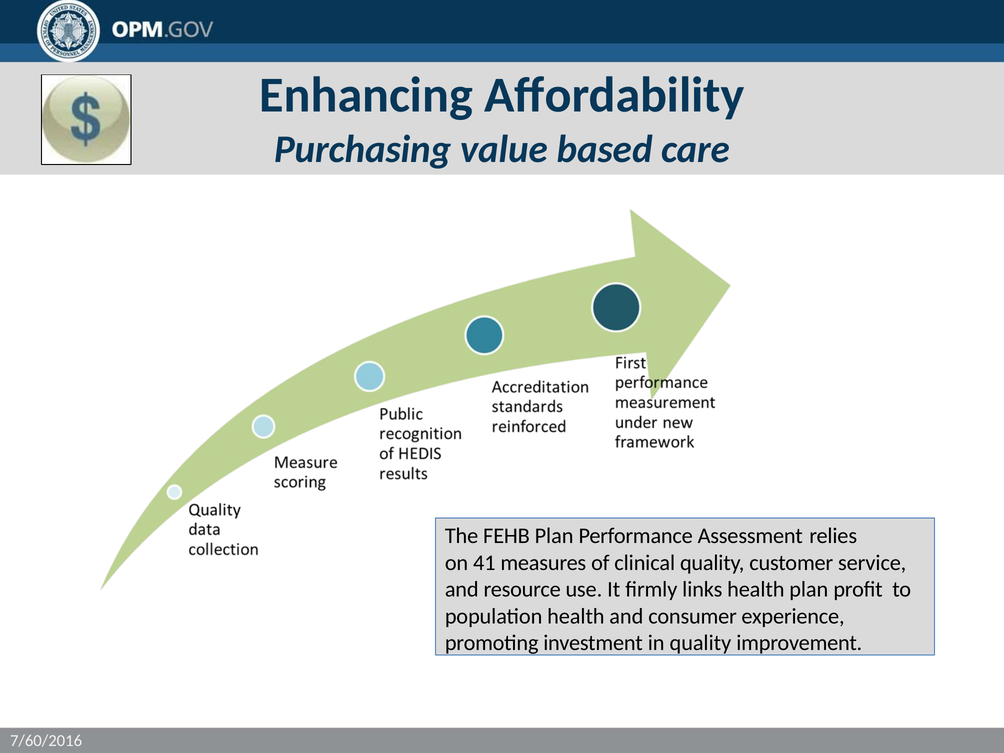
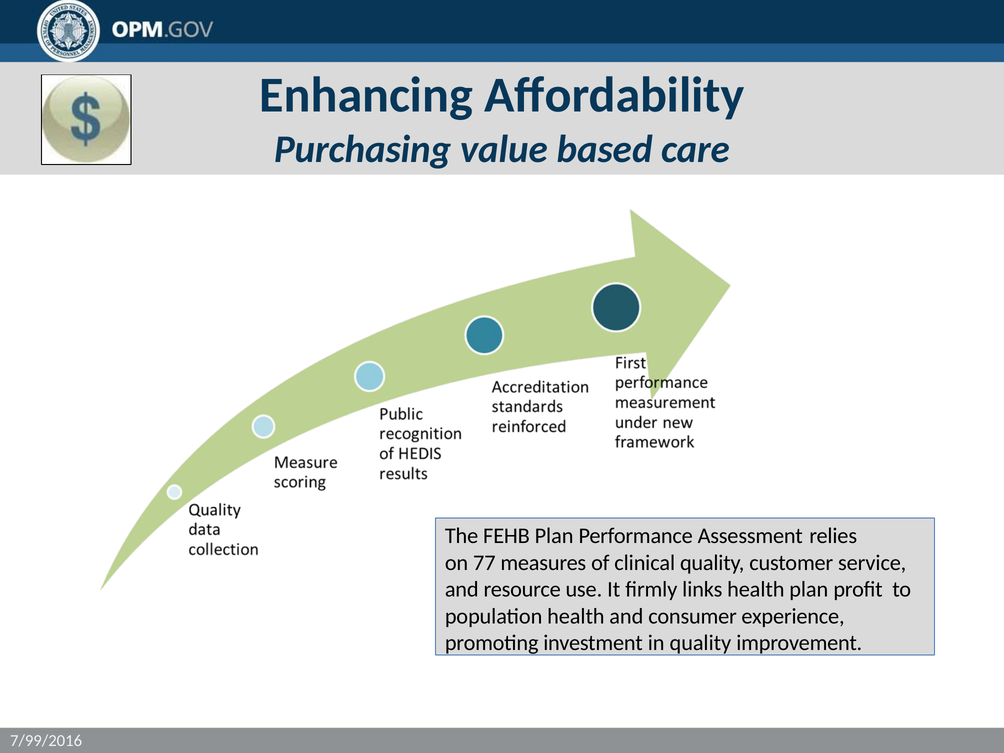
41: 41 -> 77
7/60/2016: 7/60/2016 -> 7/99/2016
